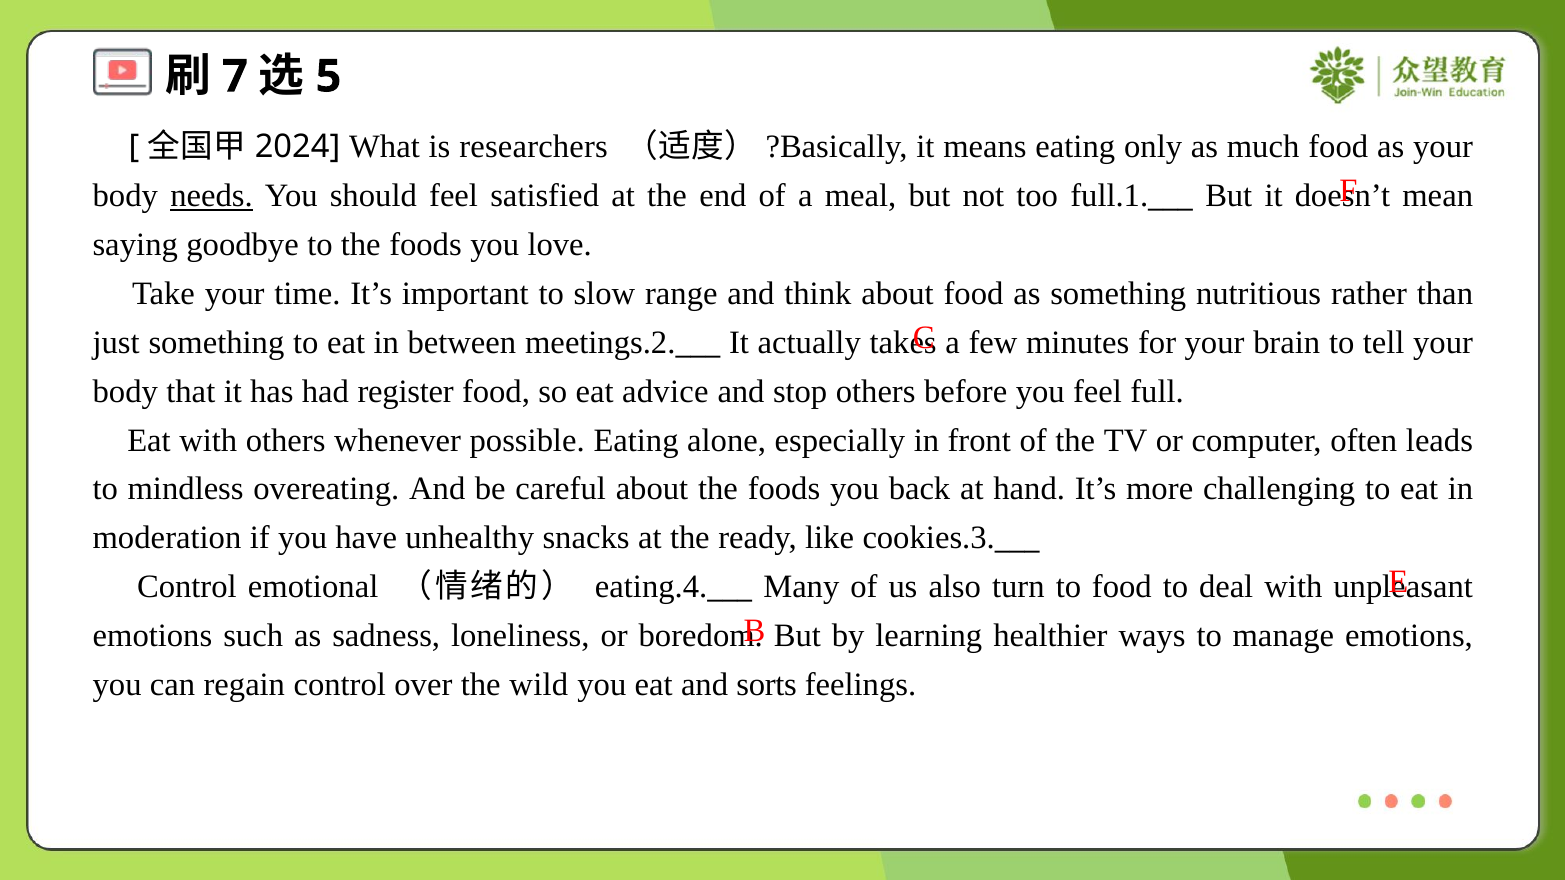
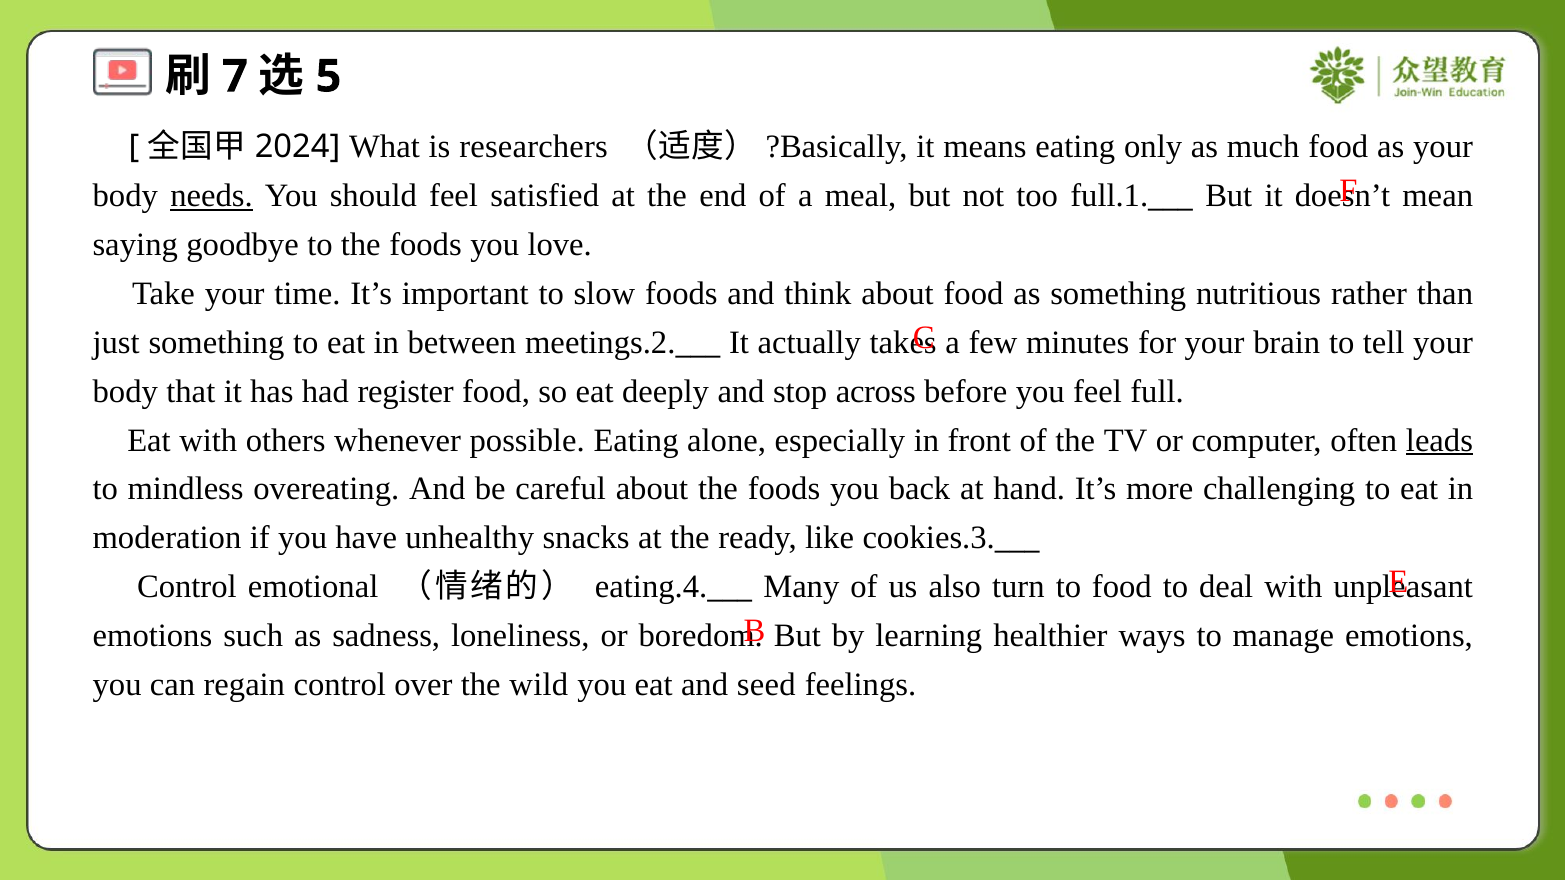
slow range: range -> foods
advice: advice -> deeply
stop others: others -> across
leads underline: none -> present
sorts: sorts -> seed
